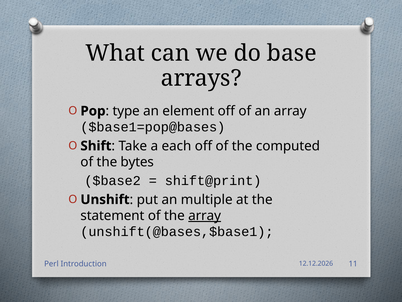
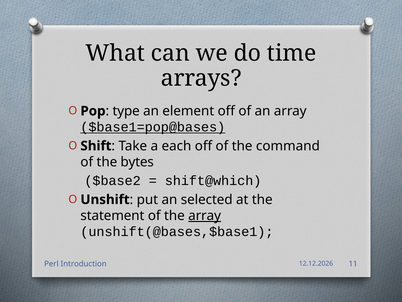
base: base -> time
$base1=pop@bases underline: none -> present
computed: computed -> command
shift@print: shift@print -> shift@which
multiple: multiple -> selected
